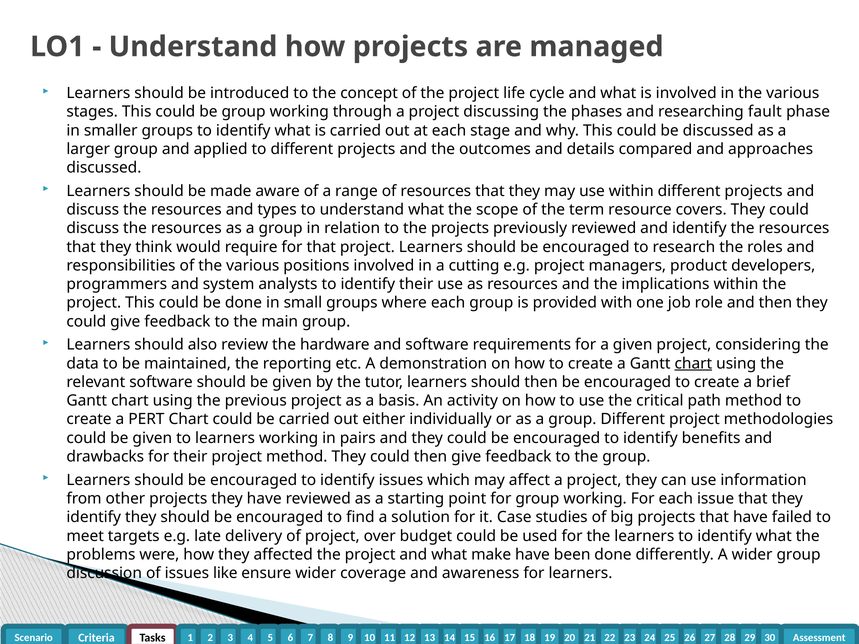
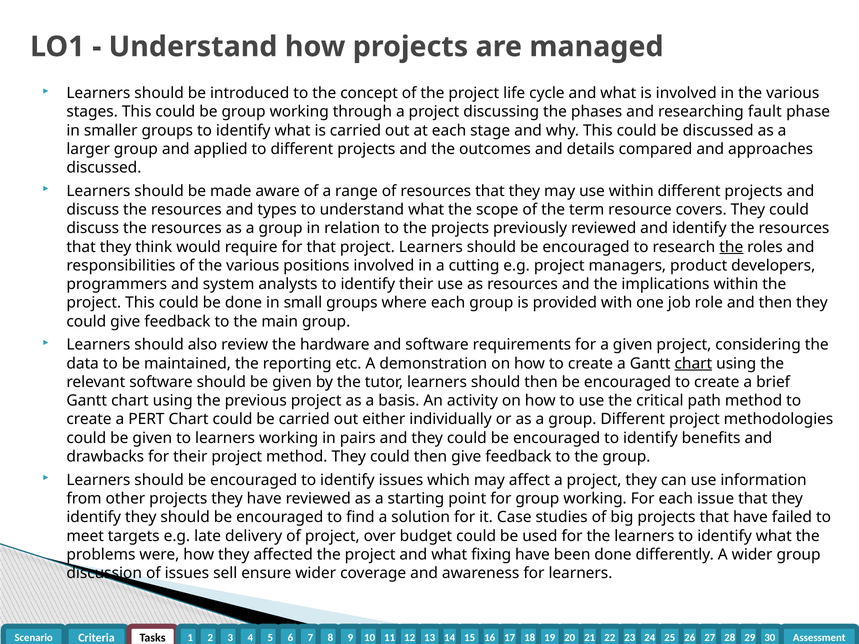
the at (731, 247) underline: none -> present
make: make -> fixing
like: like -> sell
